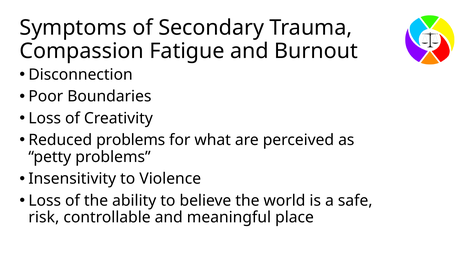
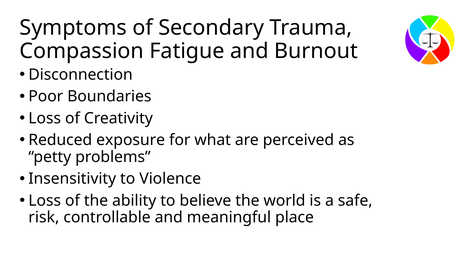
Reduced problems: problems -> exposure
